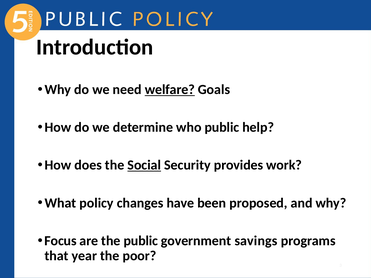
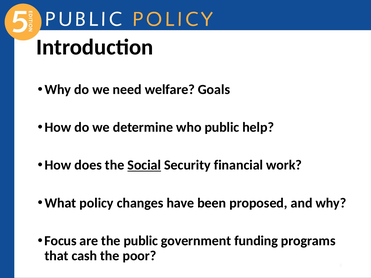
welfare underline: present -> none
provides: provides -> financial
savings: savings -> funding
year: year -> cash
